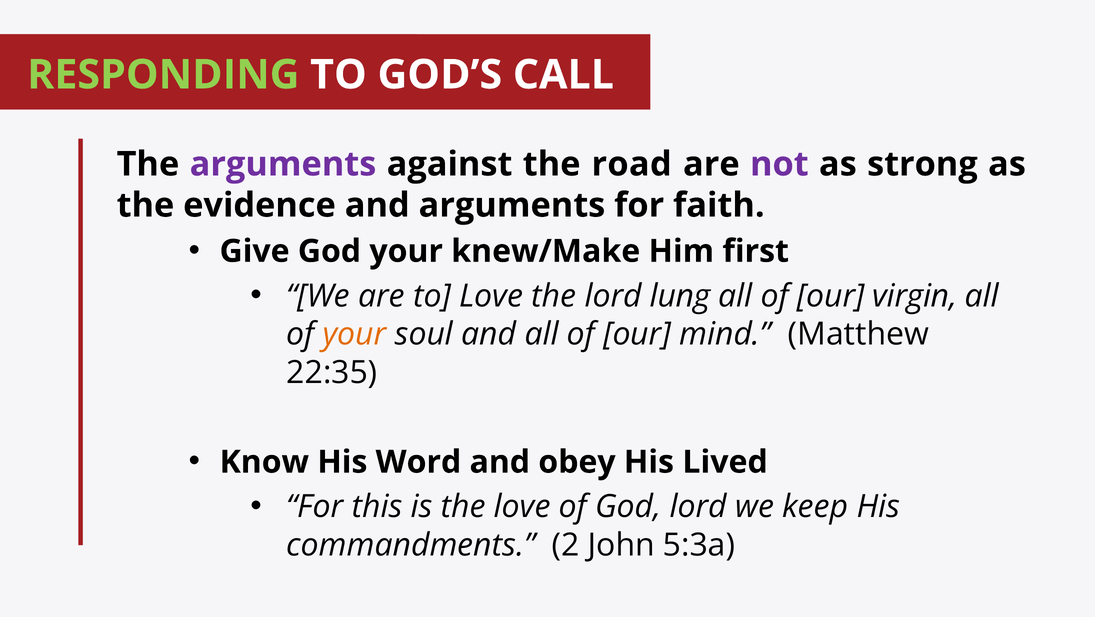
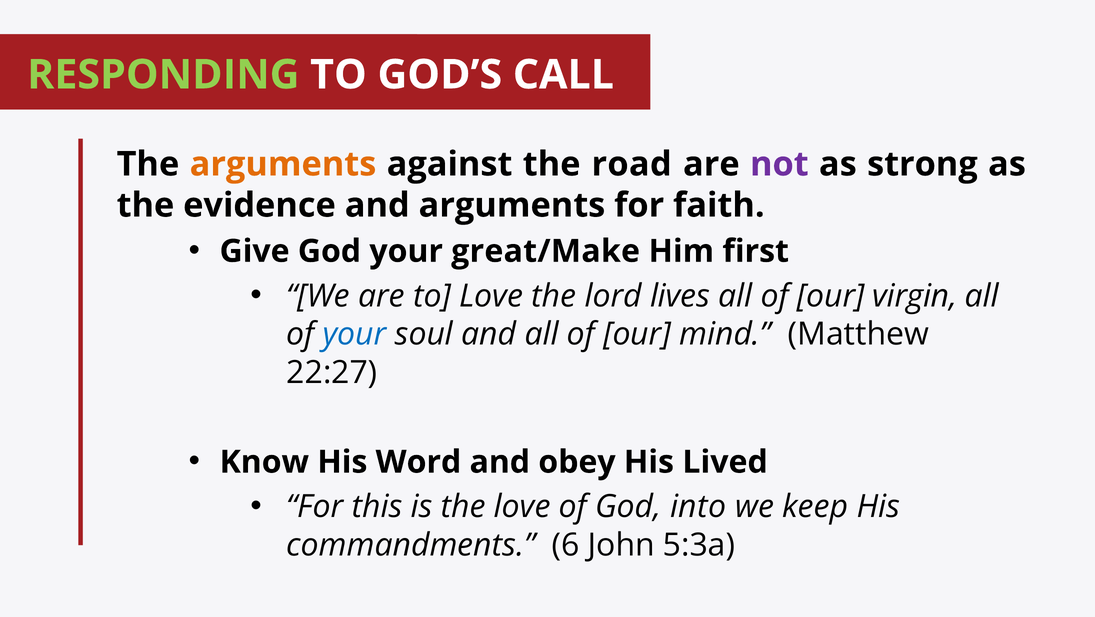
arguments at (283, 164) colour: purple -> orange
knew/Make: knew/Make -> great/Make
lung: lung -> lives
your at (355, 335) colour: orange -> blue
22:35: 22:35 -> 22:27
God lord: lord -> into
commandments 2: 2 -> 6
